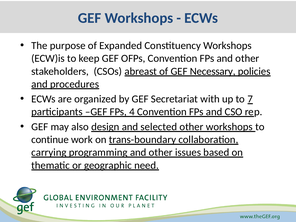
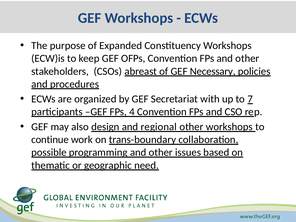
selected: selected -> regional
carrying: carrying -> possible
